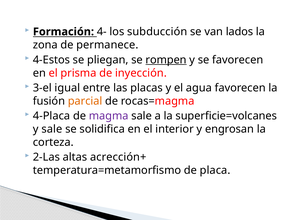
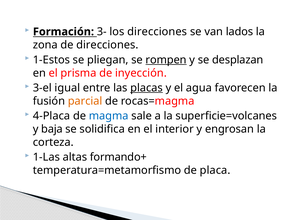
4-: 4- -> 3-
los subducción: subducción -> direcciones
de permanece: permanece -> direcciones
4-Estos: 4-Estos -> 1-Estos
se favorecen: favorecen -> desplazan
placas underline: none -> present
magma colour: purple -> blue
y sale: sale -> baja
2-Las: 2-Las -> 1-Las
acrección+: acrección+ -> formando+
